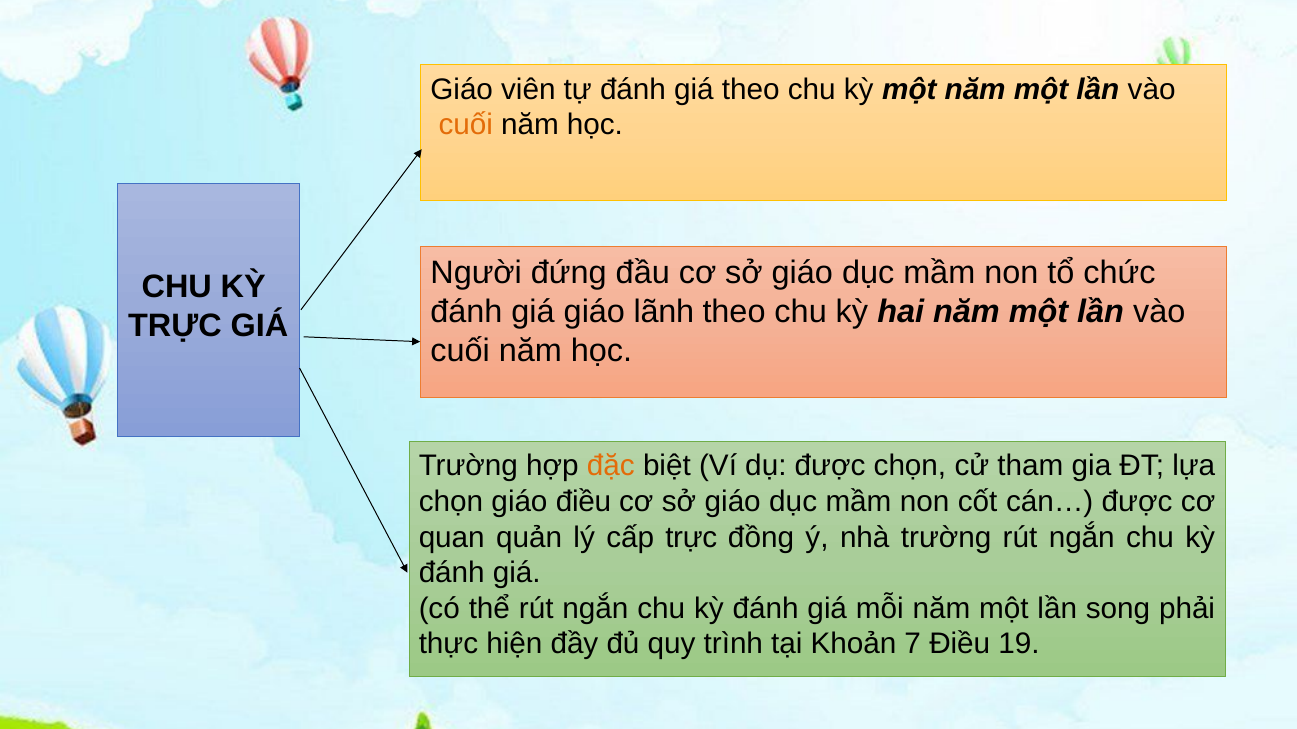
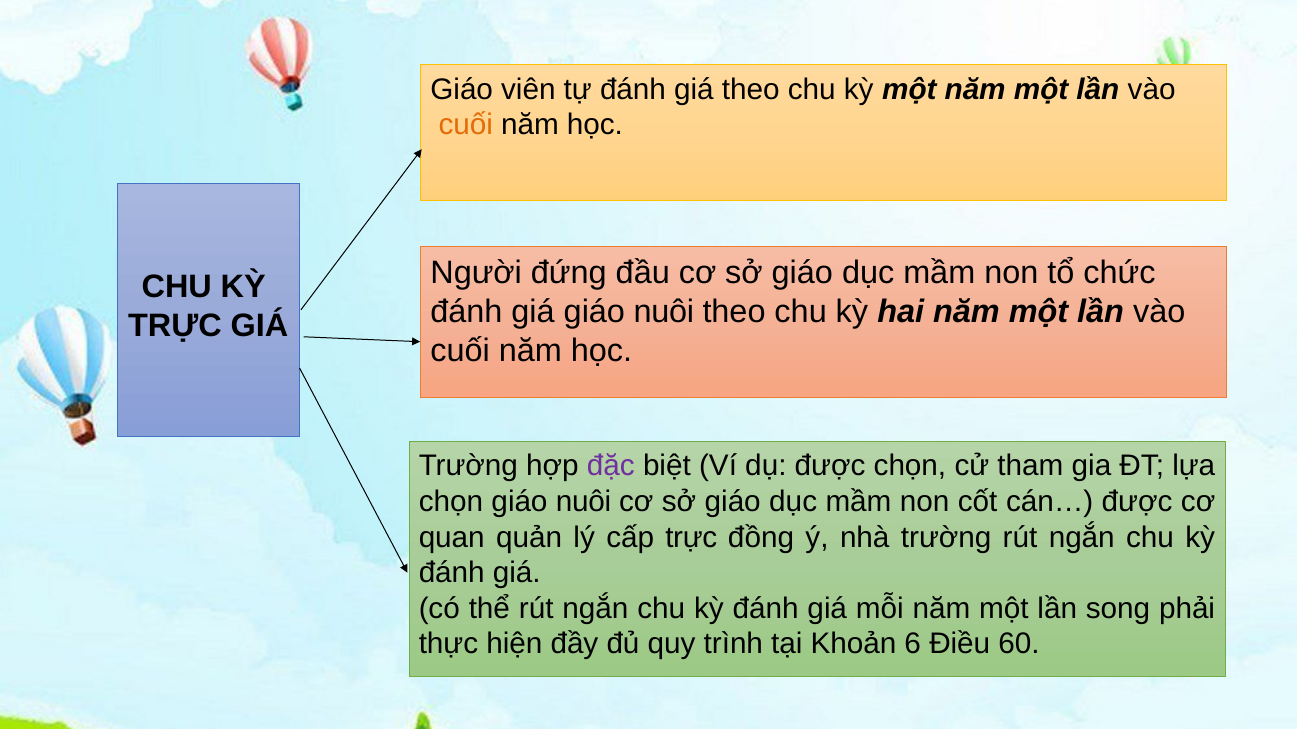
giá giáo lãnh: lãnh -> nuôi
đặc colour: orange -> purple
chọn giáo điều: điều -> nuôi
7: 7 -> 6
19: 19 -> 60
